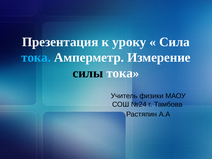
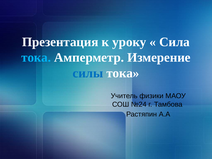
силы colour: black -> blue
